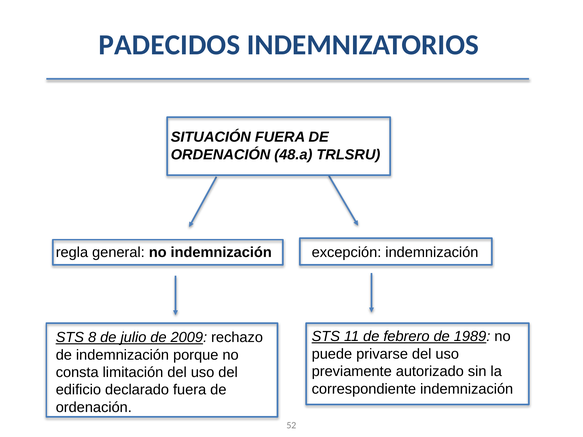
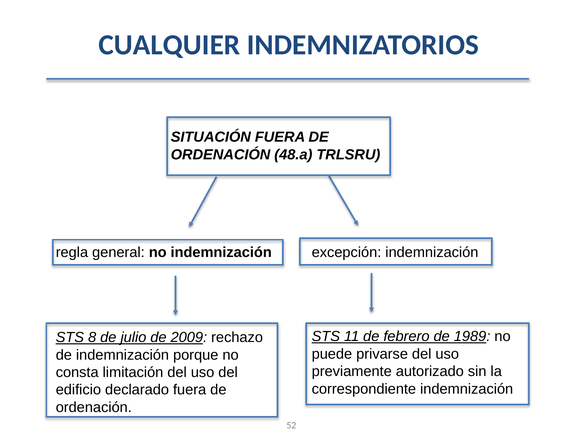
PADECIDOS: PADECIDOS -> CUALQUIER
